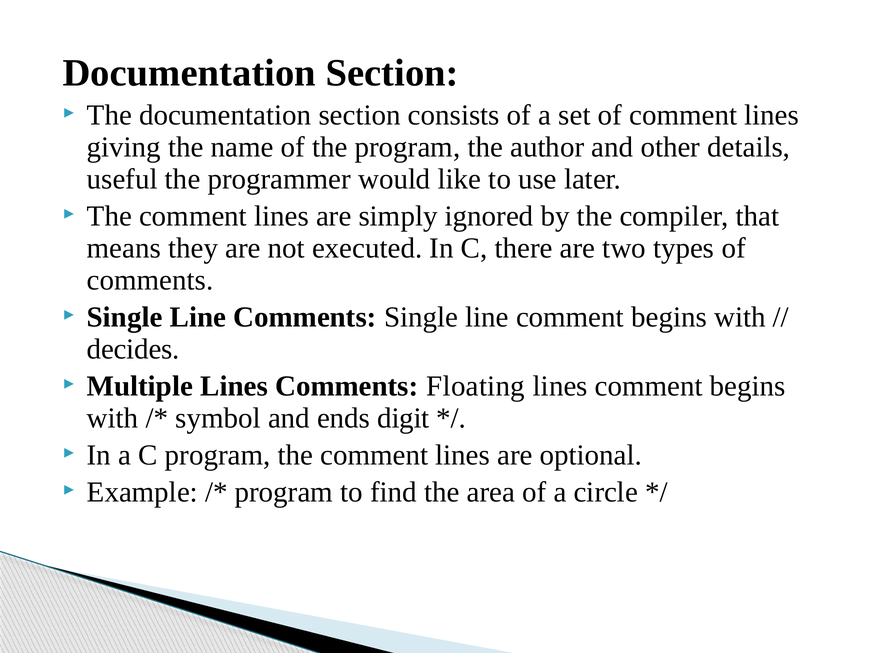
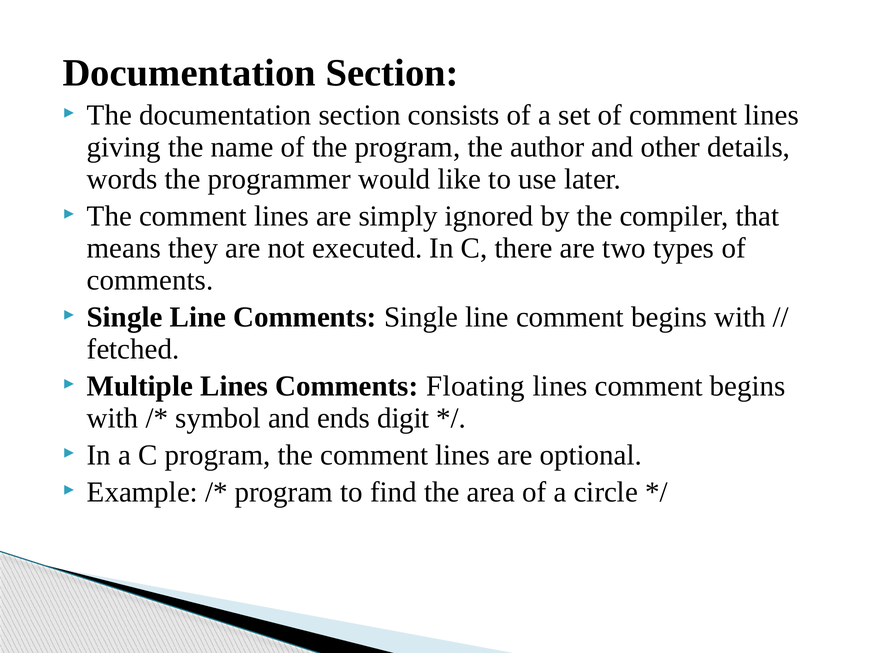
useful: useful -> words
decides: decides -> fetched
